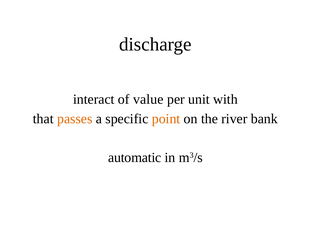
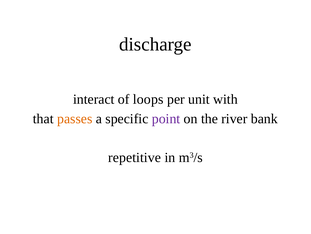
value: value -> loops
point colour: orange -> purple
automatic: automatic -> repetitive
